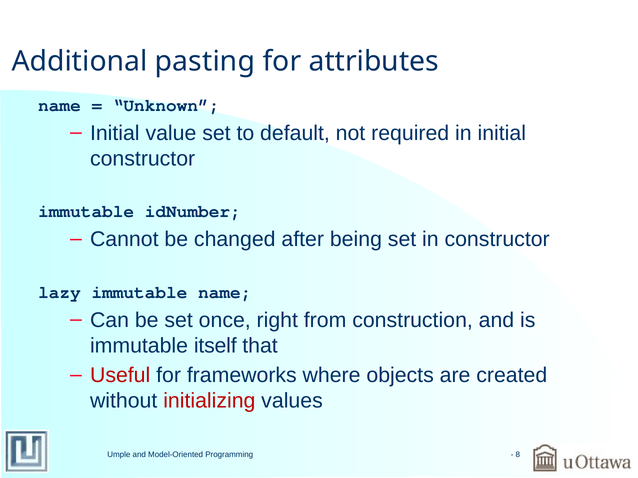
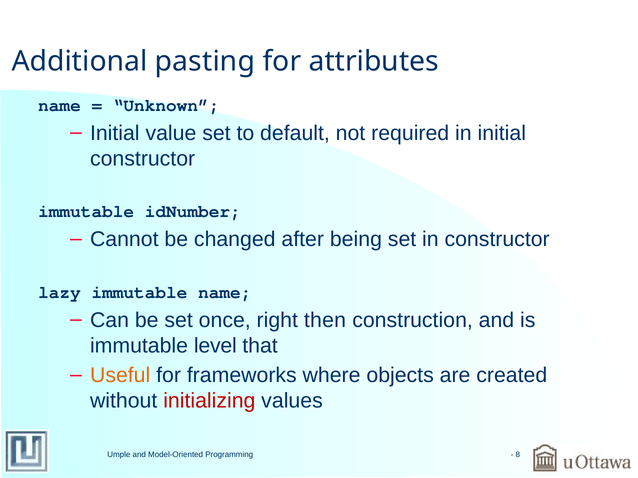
from: from -> then
itself: itself -> level
Useful colour: red -> orange
